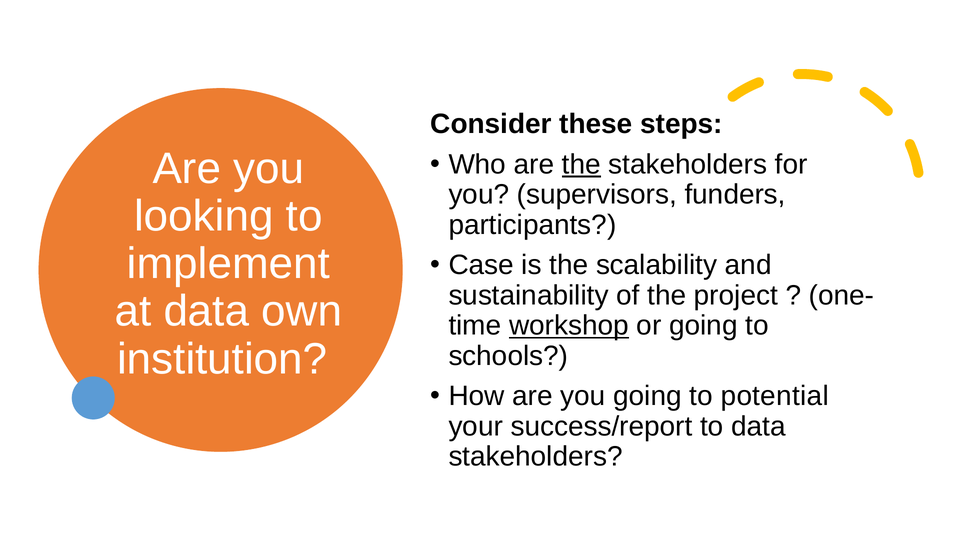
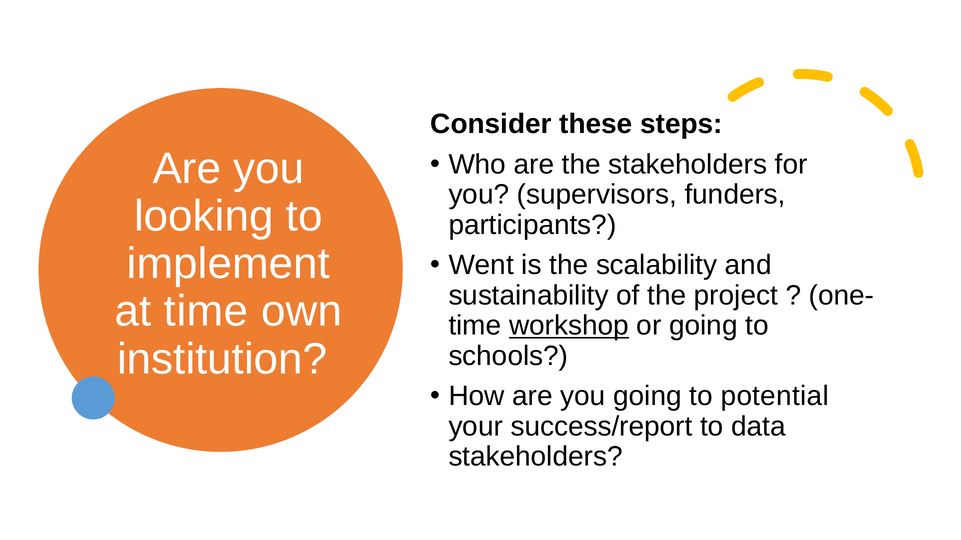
the at (581, 165) underline: present -> none
Case: Case -> Went
at data: data -> time
